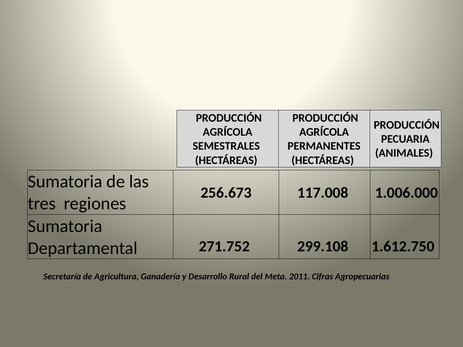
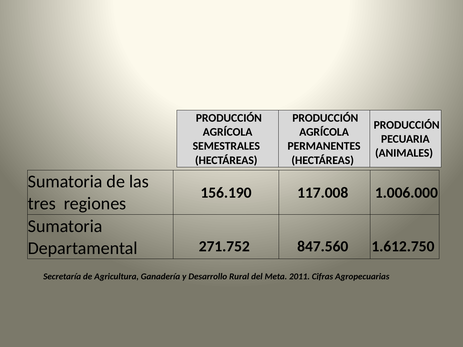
256.673: 256.673 -> 156.190
299.108: 299.108 -> 847.560
